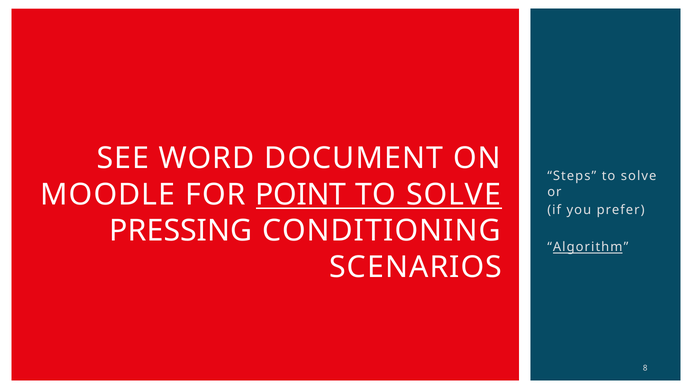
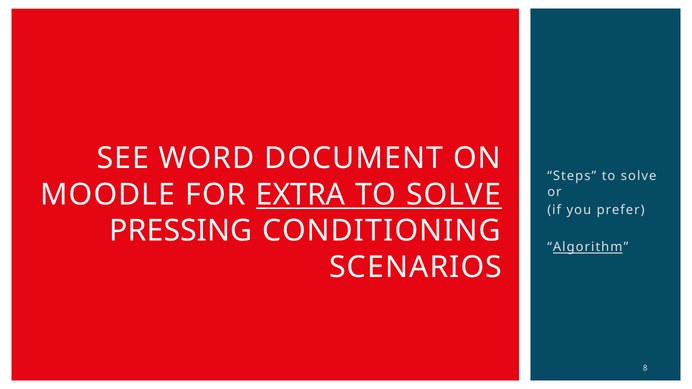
POINT: POINT -> EXTRA
